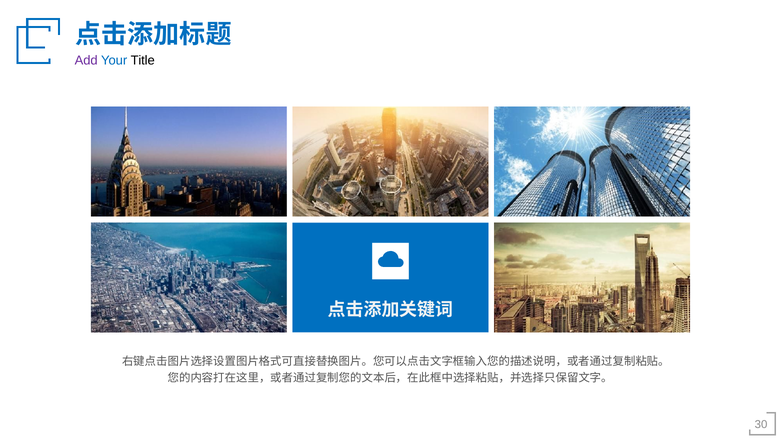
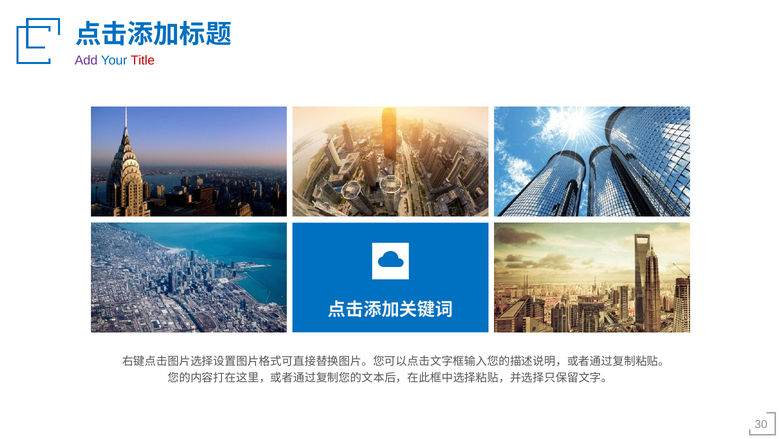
Title colour: black -> red
